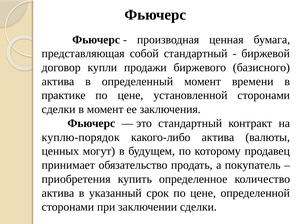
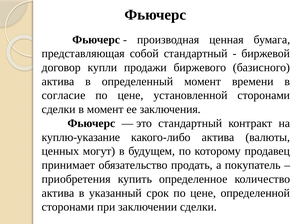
практике: практике -> согласие
куплю-порядок: куплю-порядок -> куплю-указание
